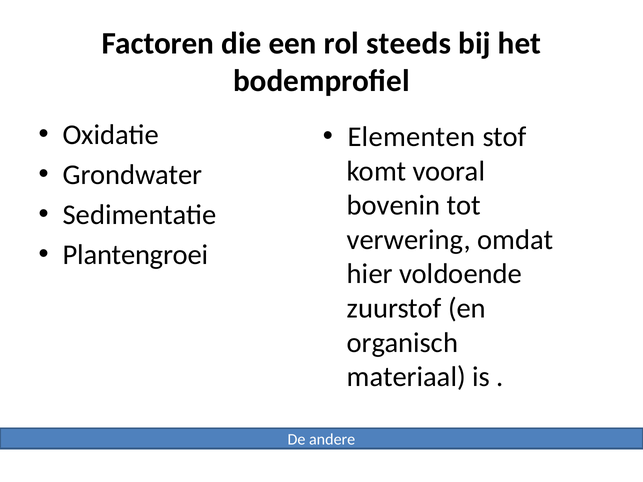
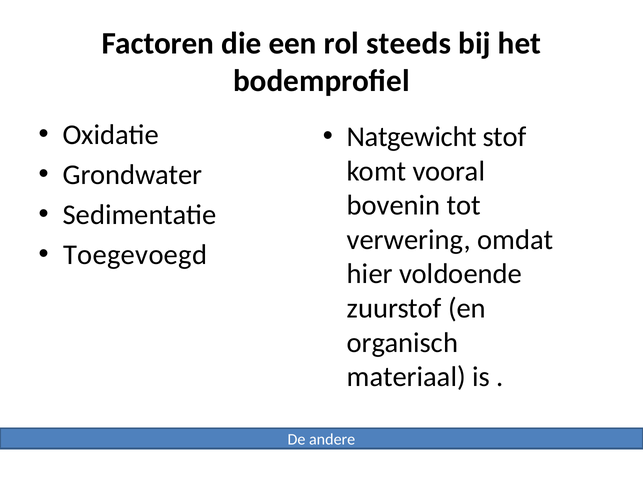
Elementen: Elementen -> Natgewicht
Plantengroei: Plantengroei -> Toegevoegd
